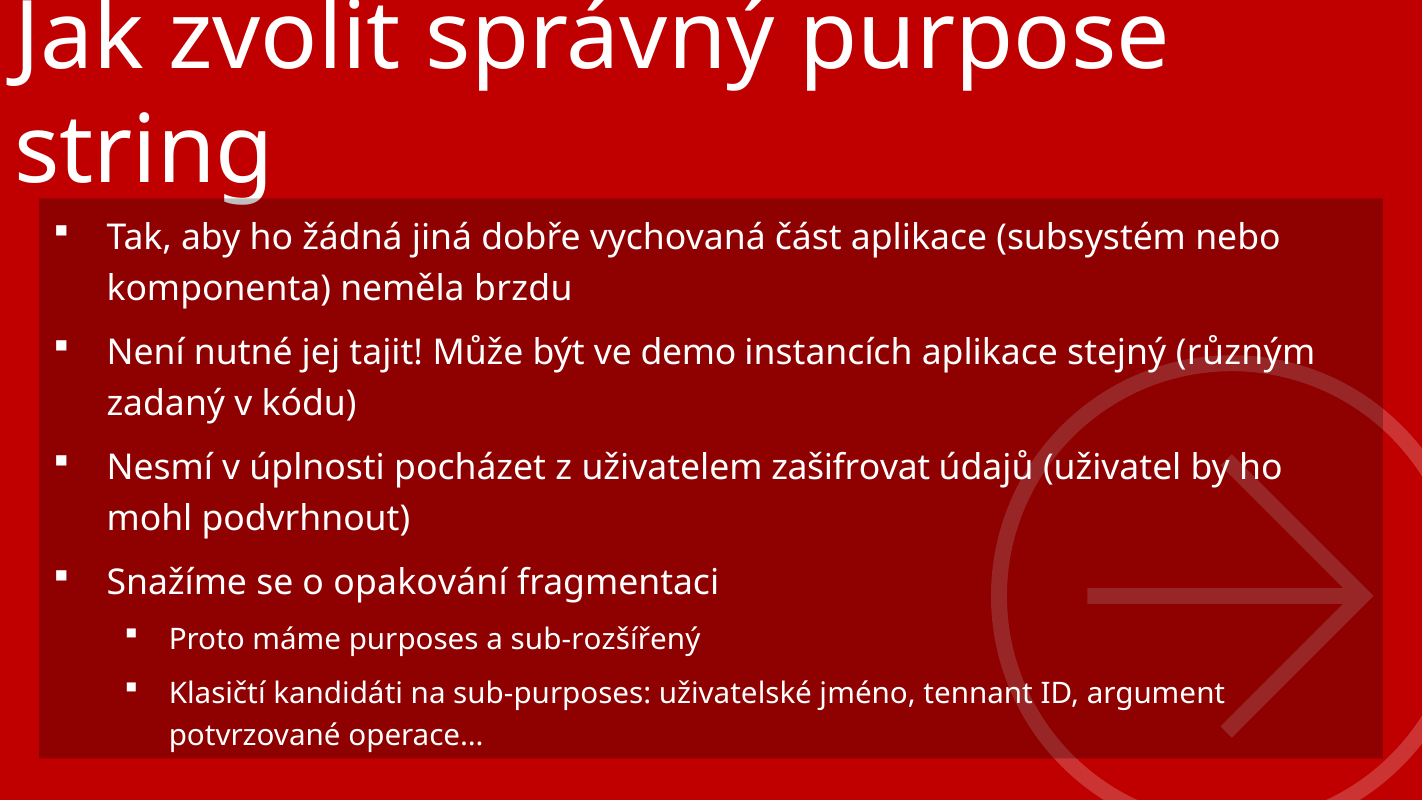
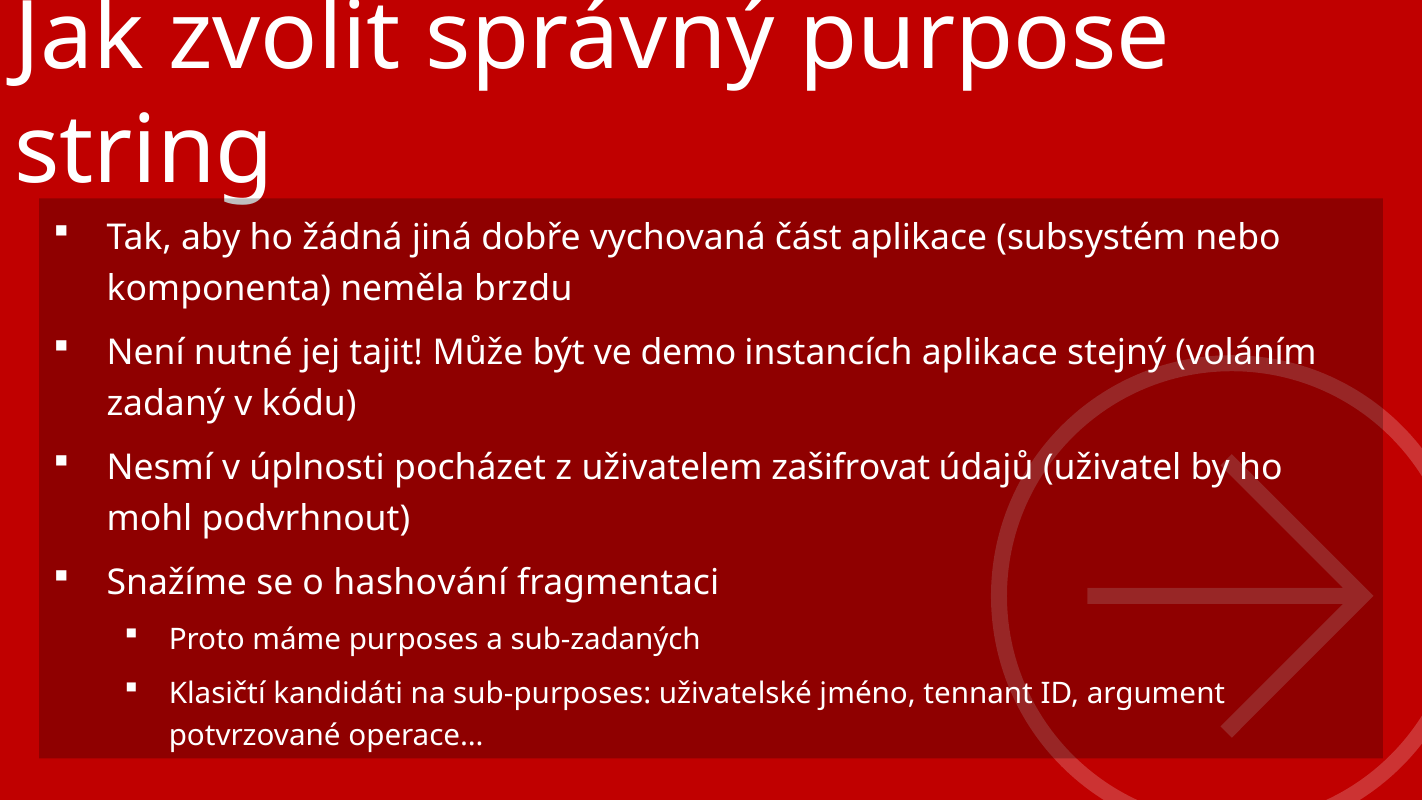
různým: různým -> voláním
opakování: opakování -> hashování
sub-rozšířený: sub-rozšířený -> sub-zadaných
